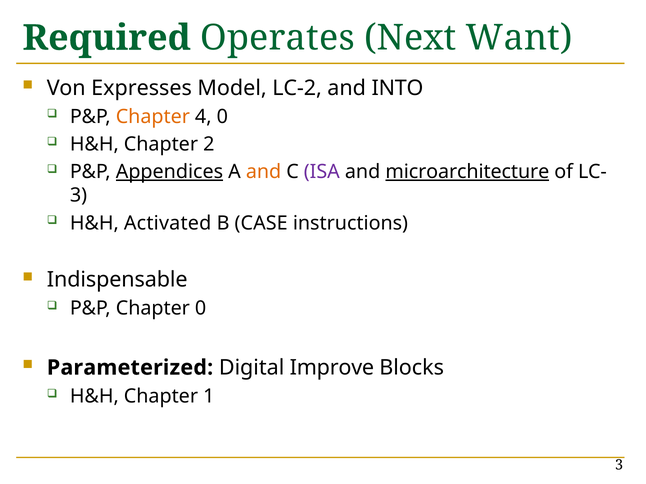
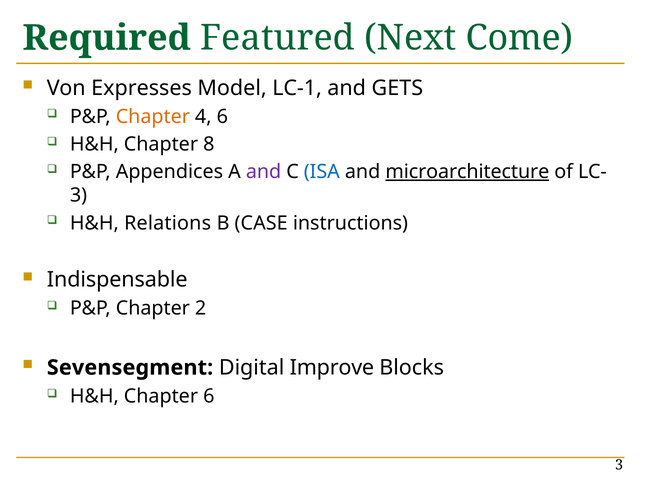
Operates: Operates -> Featured
Want: Want -> Come
LC-2: LC-2 -> LC-1
INTO: INTO -> GETS
4 0: 0 -> 6
2: 2 -> 8
Appendices underline: present -> none
and at (264, 172) colour: orange -> purple
ISA colour: purple -> blue
Activated: Activated -> Relations
Chapter 0: 0 -> 2
Parameterized: Parameterized -> Sevensegment
Chapter 1: 1 -> 6
